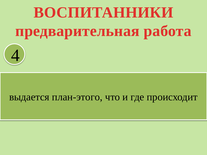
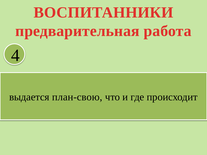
план-этого: план-этого -> план-свою
